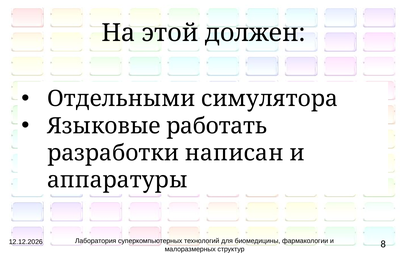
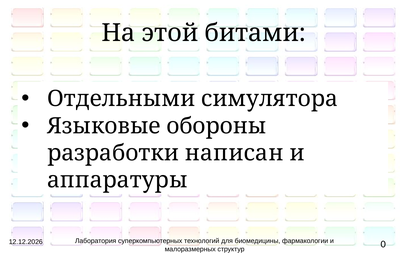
должен: должен -> битами
работать: работать -> обороны
8: 8 -> 0
